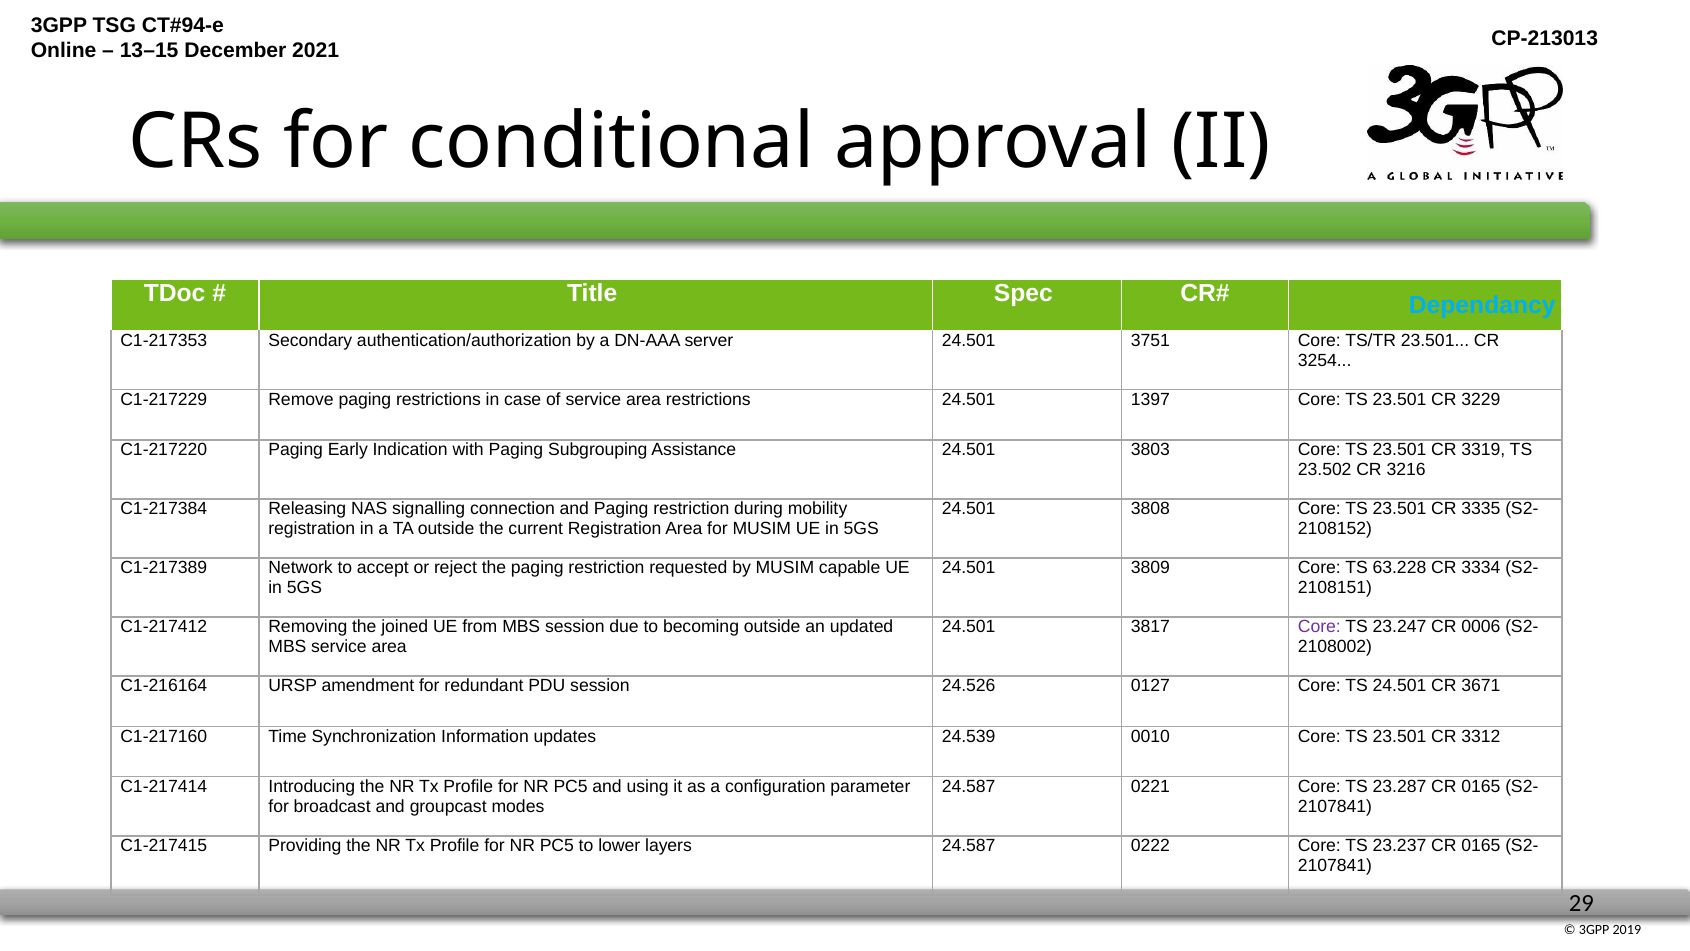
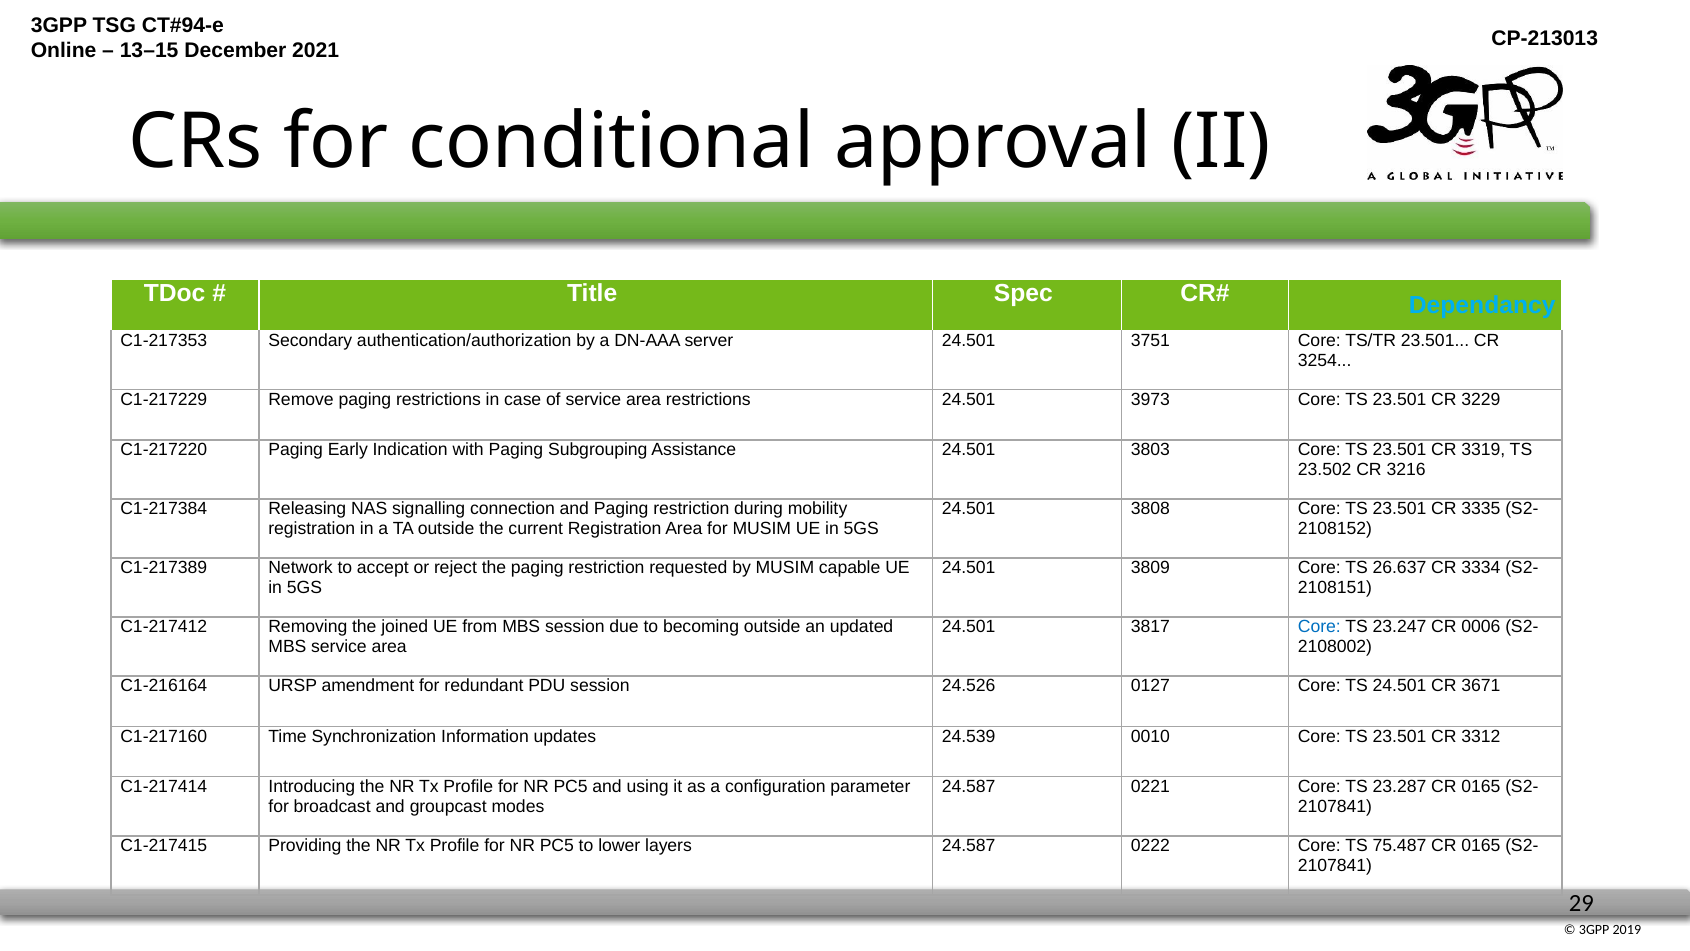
1397: 1397 -> 3973
63.228: 63.228 -> 26.637
Core at (1319, 627) colour: purple -> blue
23.237: 23.237 -> 75.487
